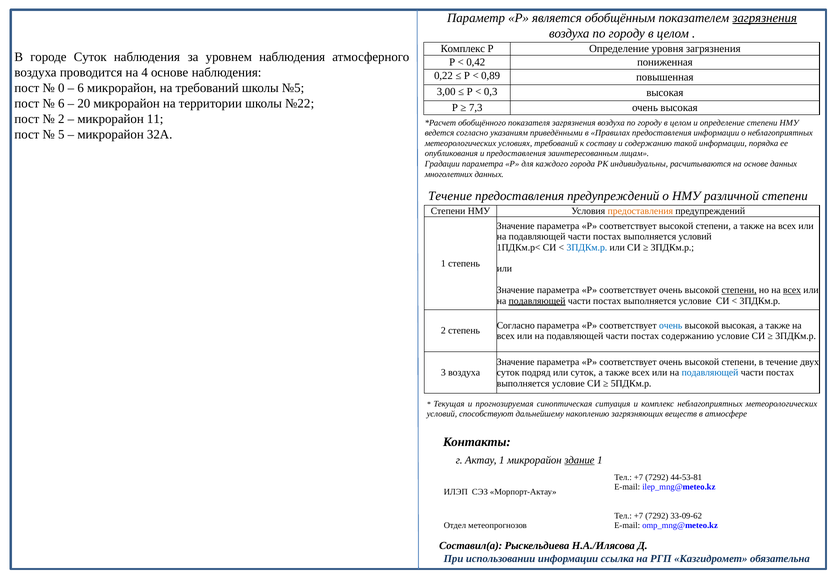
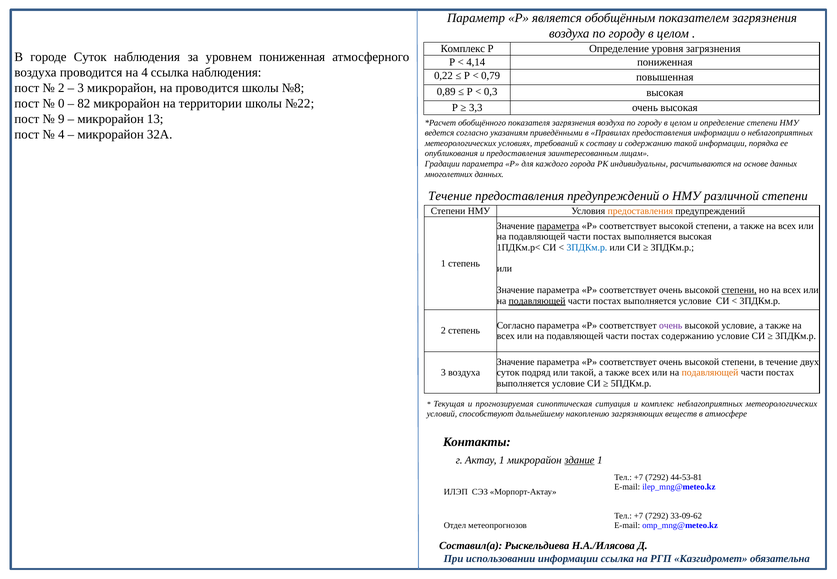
загрязнения at (765, 18) underline: present -> none
уровнем наблюдения: наблюдения -> пониженная
0,42: 0,42 -> 4,14
4 основе: основе -> ссылка
0,89: 0,89 -> 0,79
0 at (61, 88): 0 -> 2
6 at (81, 88): 6 -> 3
на требований: требований -> проводится
№5: №5 -> №8
3,00: 3,00 -> 0,89
6 at (61, 103): 6 -> 0
20: 20 -> 82
7,3: 7,3 -> 3,3
2 at (61, 119): 2 -> 9
11: 11 -> 13
5 at (61, 134): 5 -> 4
параметра at (558, 226) underline: none -> present
выполняется условий: условий -> высокая
всех at (792, 290) underline: present -> none
очень at (671, 326) colour: blue -> purple
высокой высокая: высокая -> условие
или суток: суток -> такой
подавляющей at (710, 373) colour: blue -> orange
